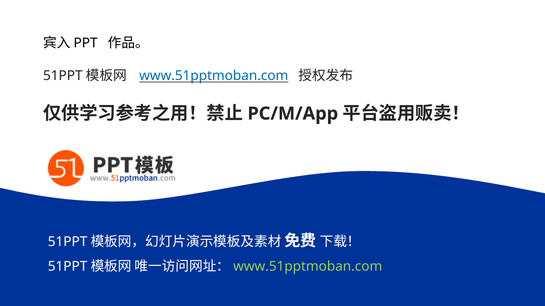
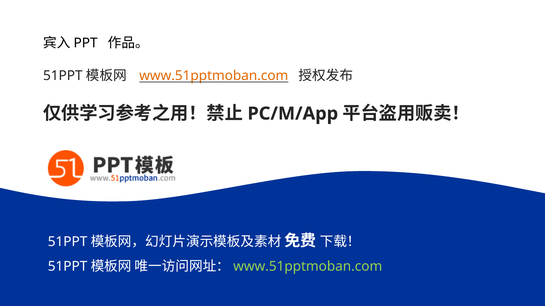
www.51pptmoban.com at (214, 76) colour: blue -> orange
